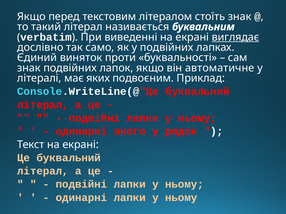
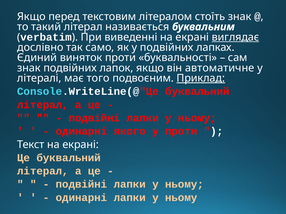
яких: яких -> того
Приклад underline: none -> present
у рядок: рядок -> проти
